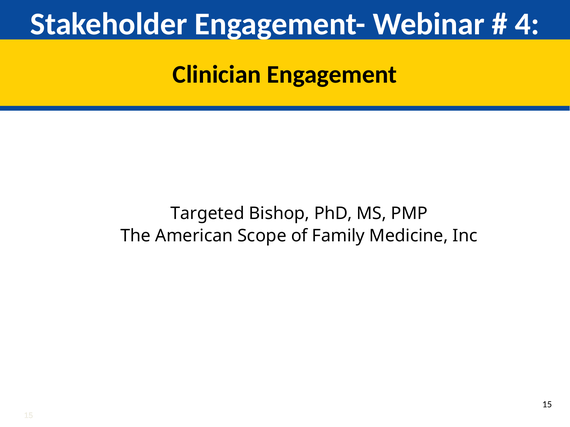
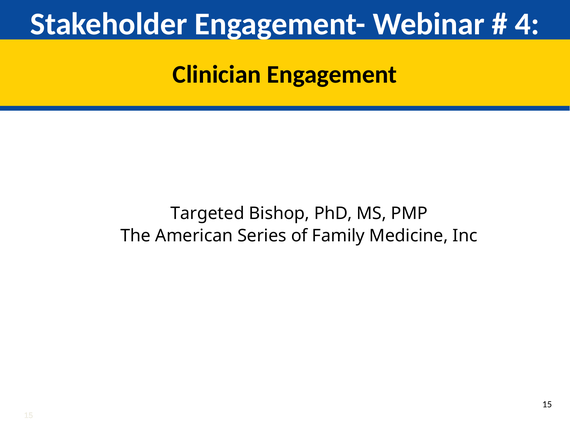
Scope: Scope -> Series
